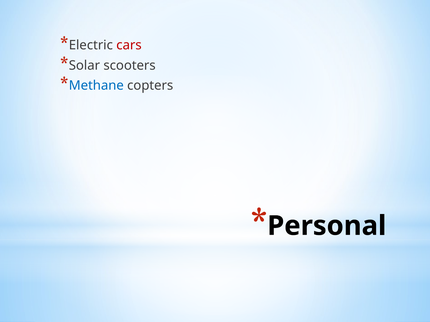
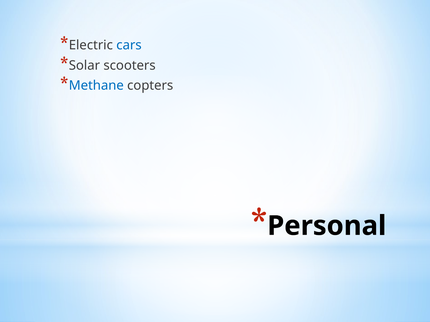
cars colour: red -> blue
